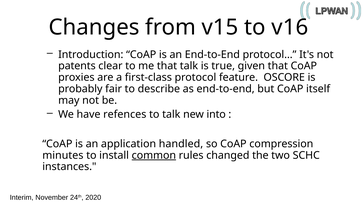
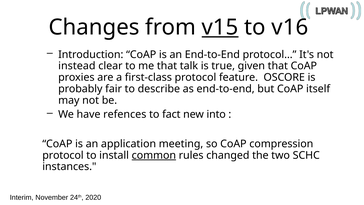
v15 underline: none -> present
patents: patents -> instead
to talk: talk -> fact
handled: handled -> meeting
minutes at (63, 155): minutes -> protocol
